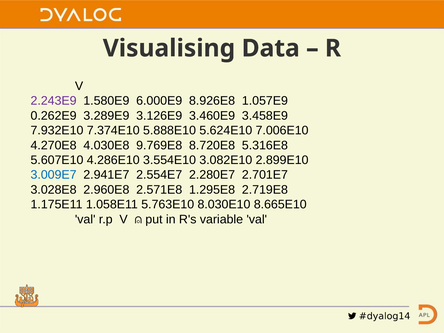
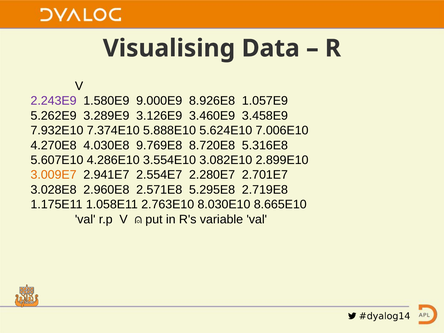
6.000E9: 6.000E9 -> 9.000E9
0.262E9: 0.262E9 -> 5.262E9
3.009E7 colour: blue -> orange
1.295E8: 1.295E8 -> 5.295E8
5.763E10: 5.763E10 -> 2.763E10
